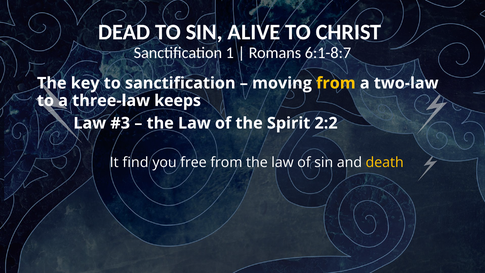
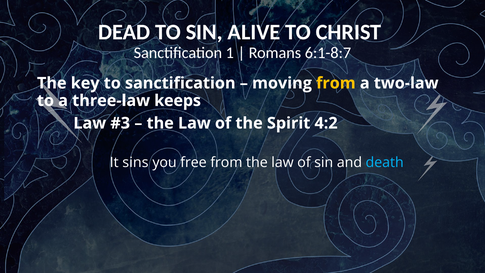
2:2: 2:2 -> 4:2
find: find -> sins
death colour: yellow -> light blue
